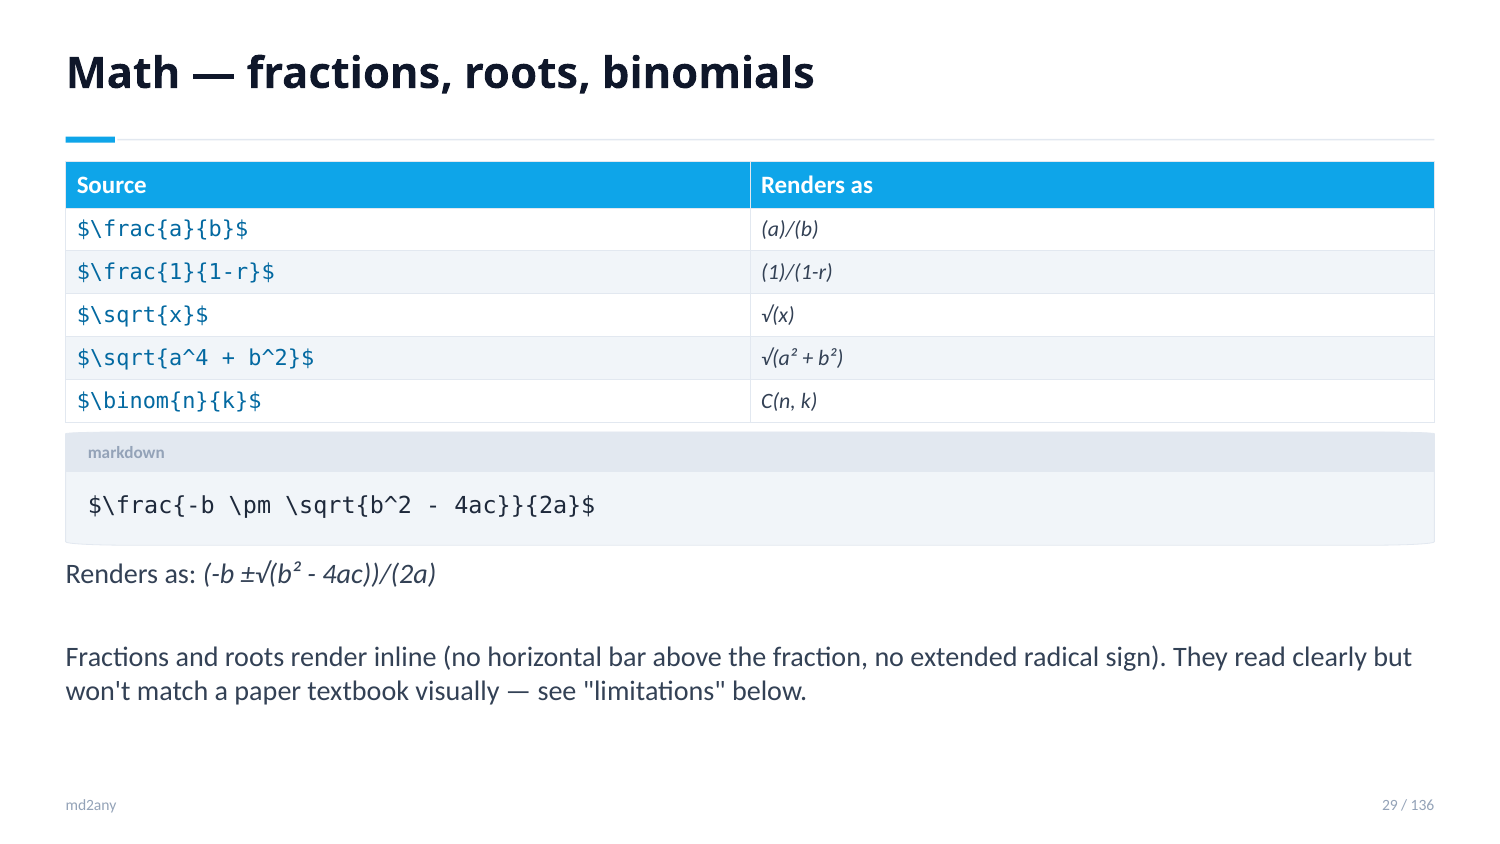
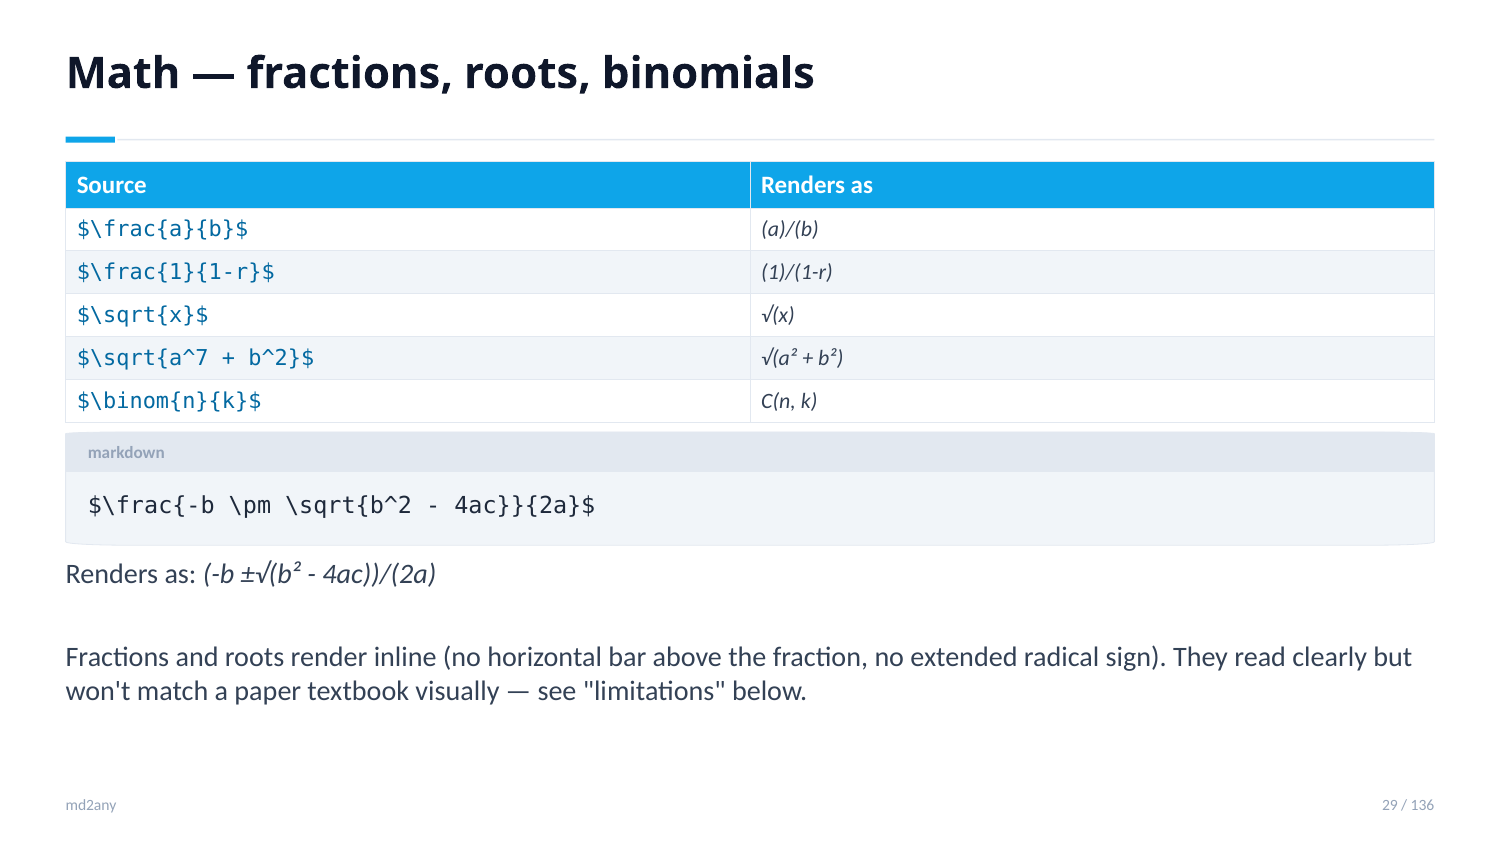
$\sqrt{a^4: $\sqrt{a^4 -> $\sqrt{a^7
